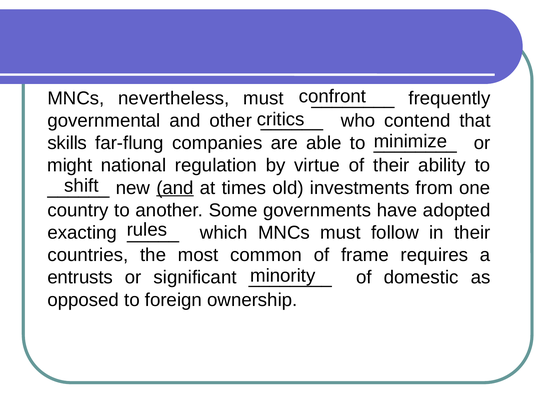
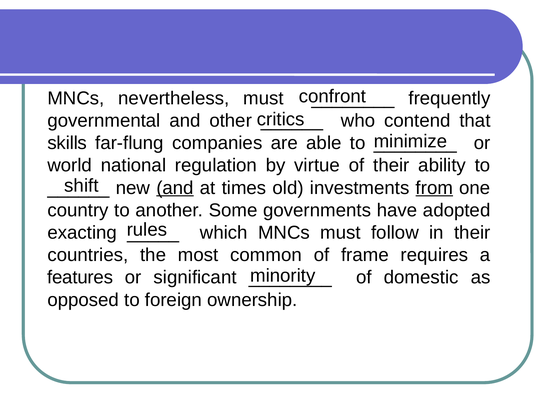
might: might -> world
from underline: none -> present
entrusts: entrusts -> features
